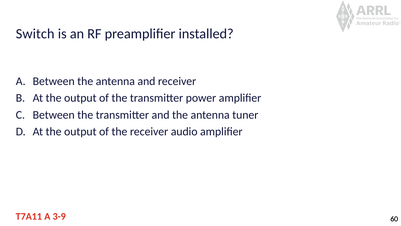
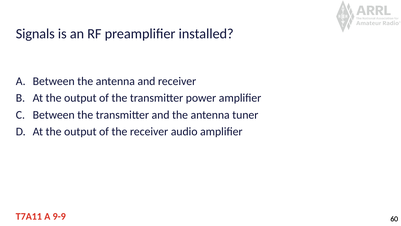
Switch: Switch -> Signals
3-9: 3-9 -> 9-9
